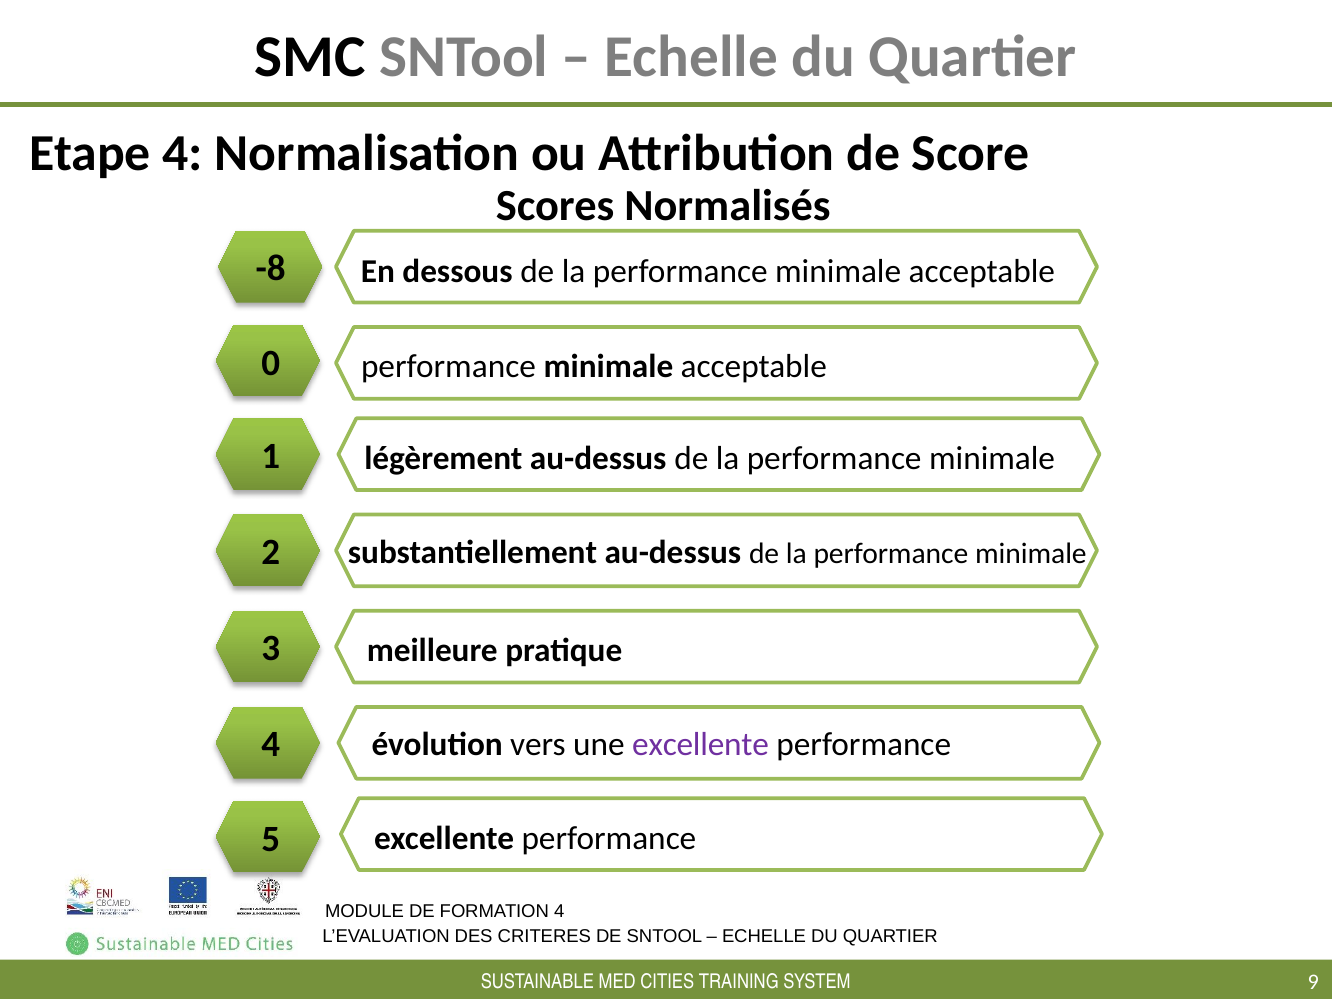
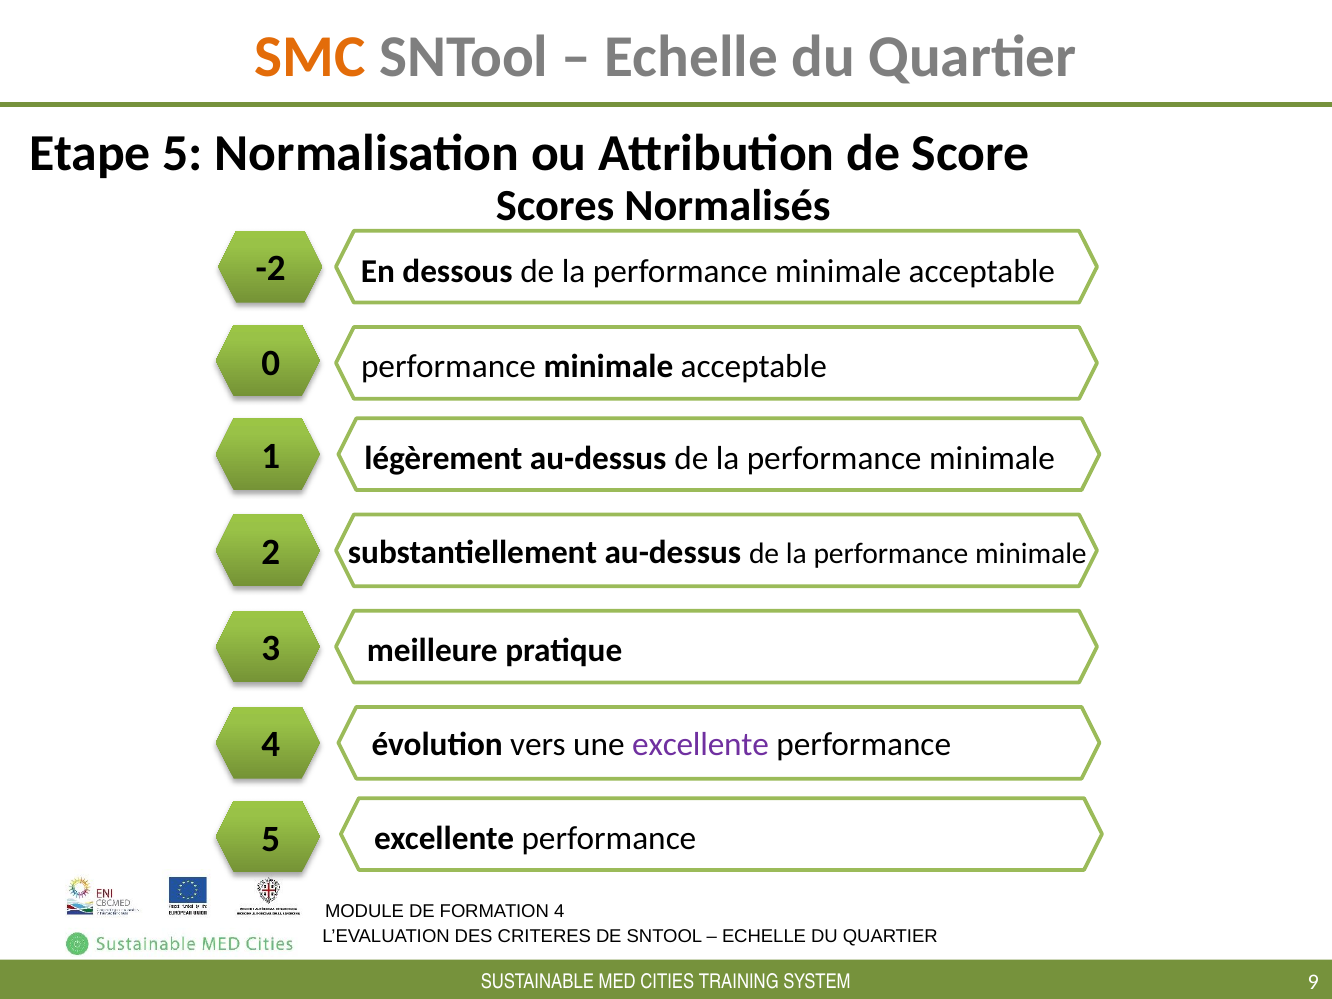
SMC colour: black -> orange
Etape 4: 4 -> 5
-8: -8 -> -2
